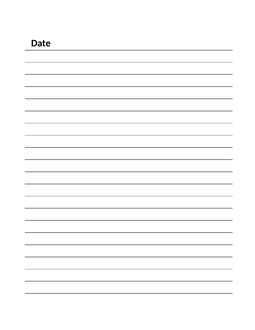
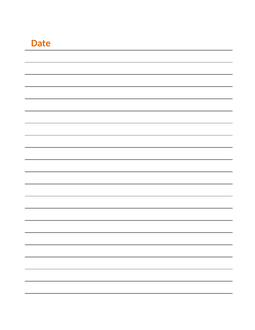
Date colour: black -> orange
